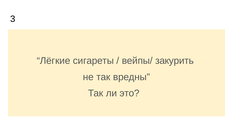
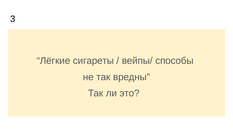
закурить: закурить -> способы
